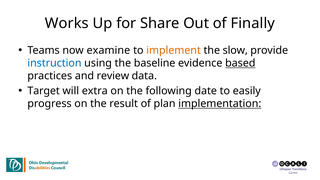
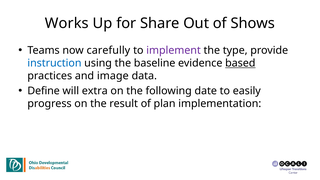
Finally: Finally -> Shows
examine: examine -> carefully
implement colour: orange -> purple
slow: slow -> type
review: review -> image
Target: Target -> Define
implementation underline: present -> none
